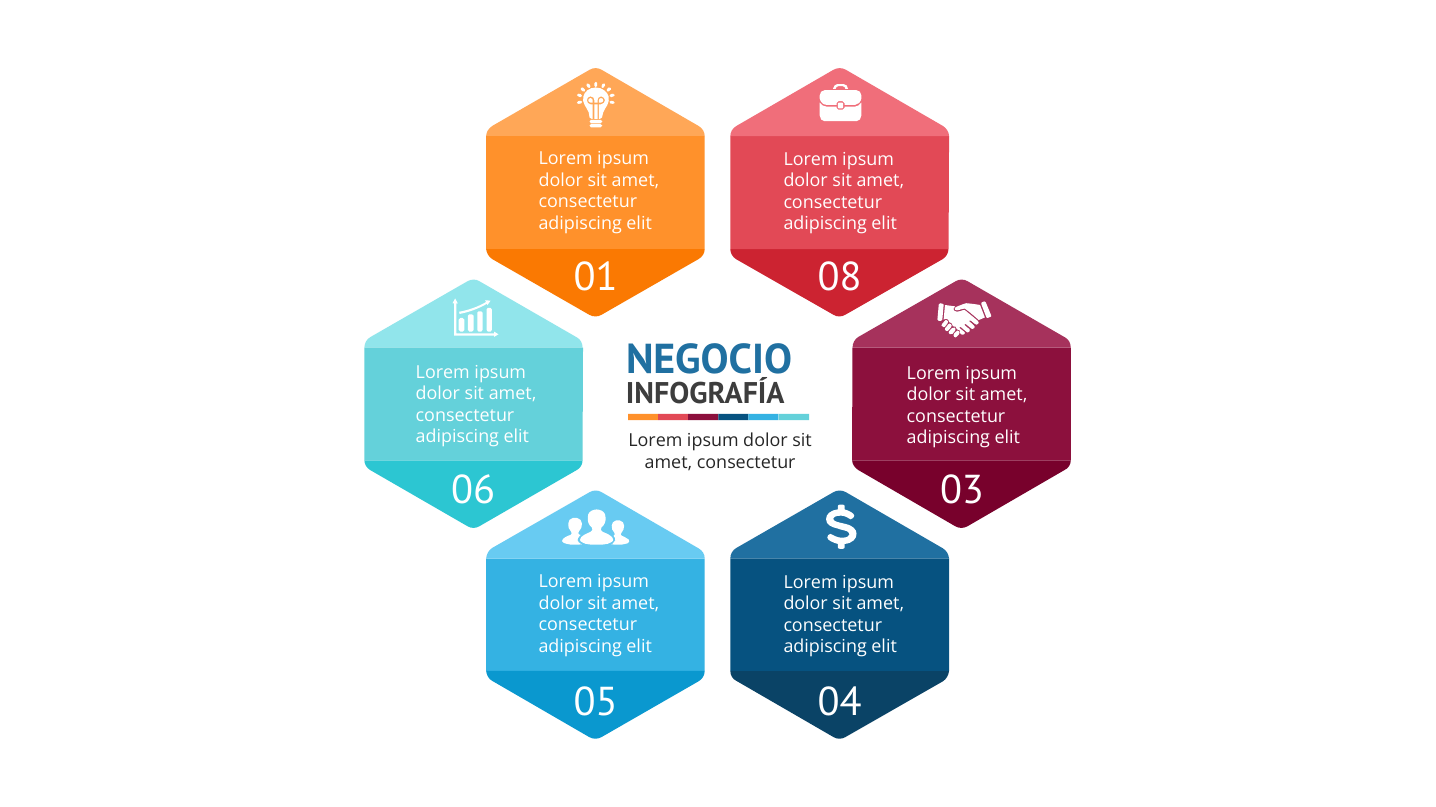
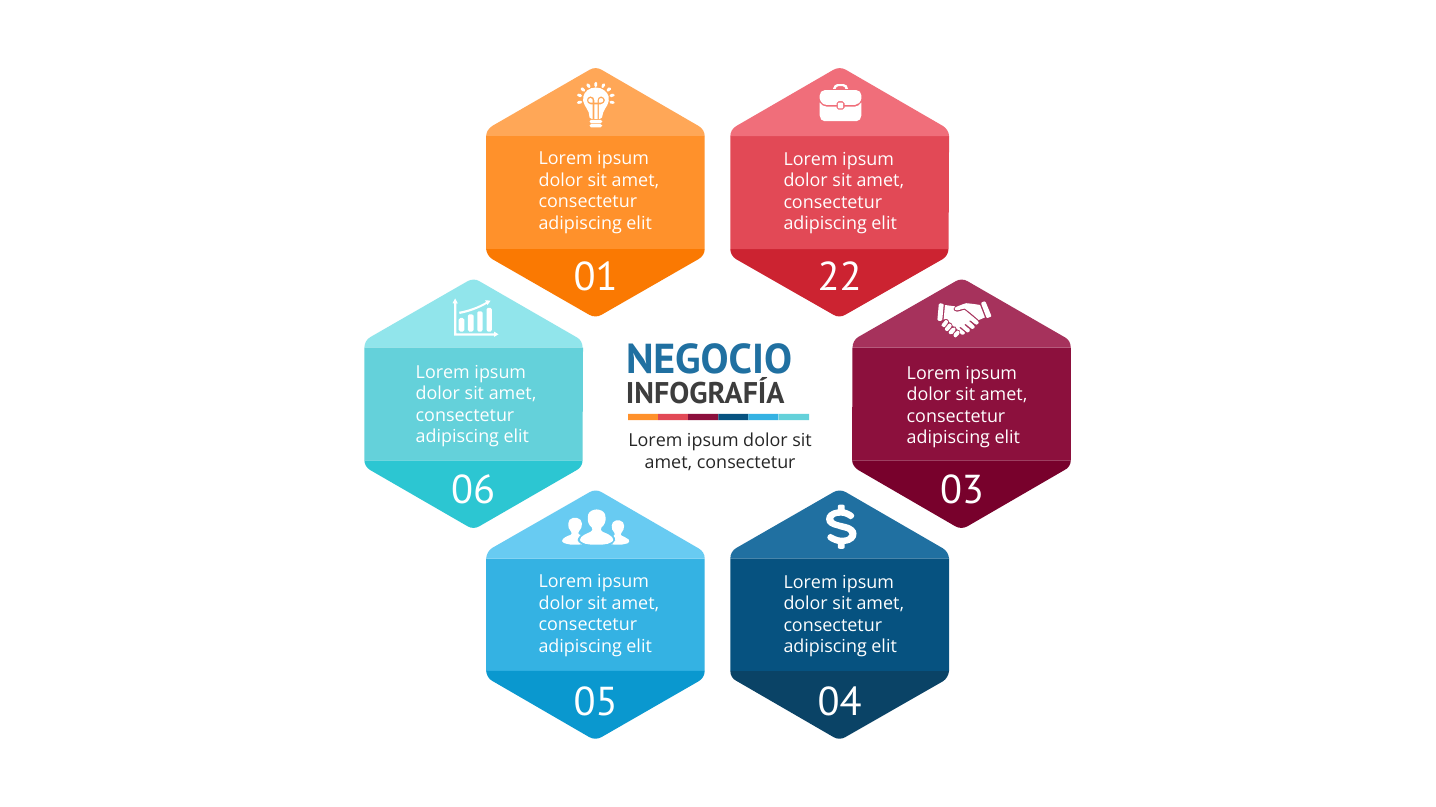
08: 08 -> 22
